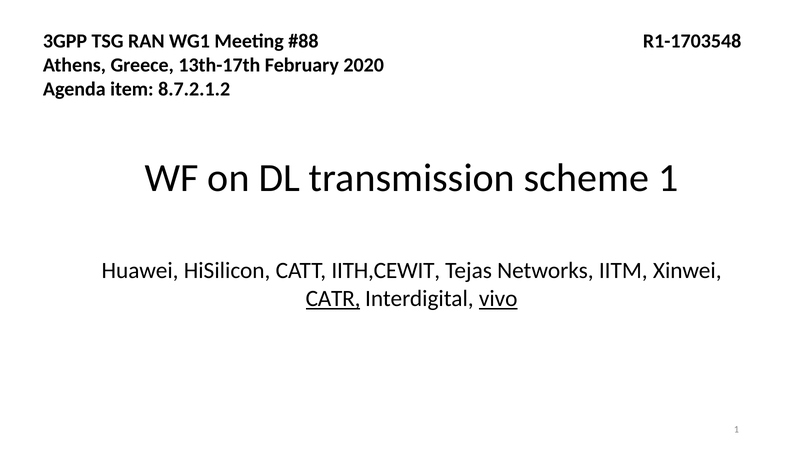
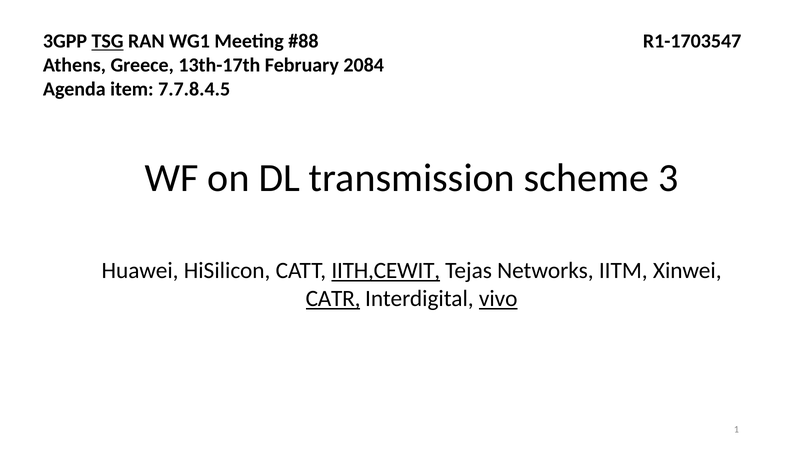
TSG underline: none -> present
R1-1703548: R1-1703548 -> R1-1703547
2020: 2020 -> 2084
8.7.2.1.2: 8.7.2.1.2 -> 7.7.8.4.5
scheme 1: 1 -> 3
IITH,CEWIT underline: none -> present
